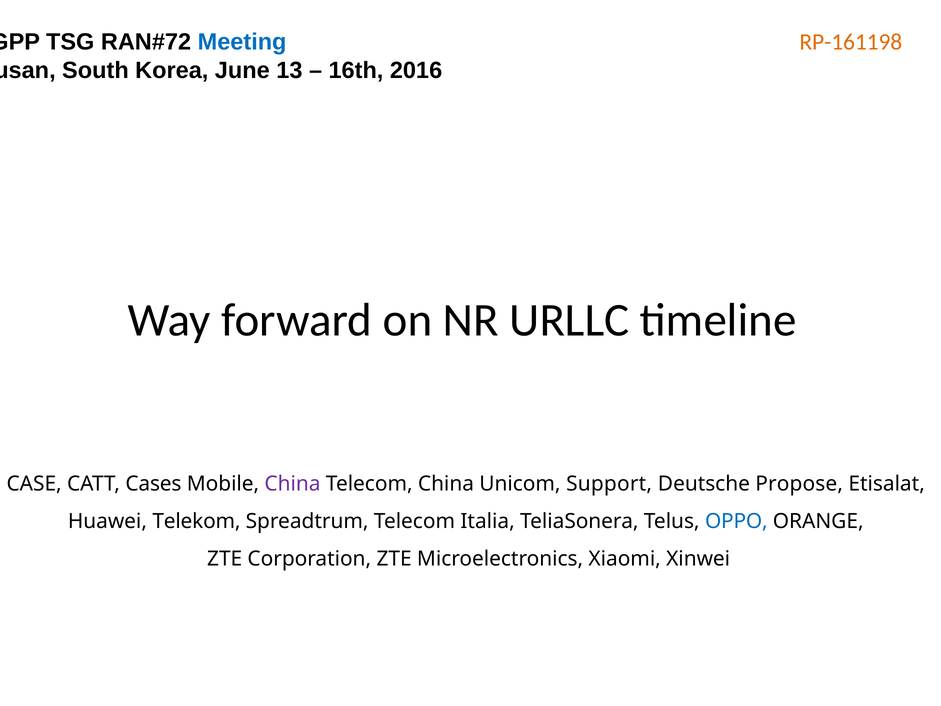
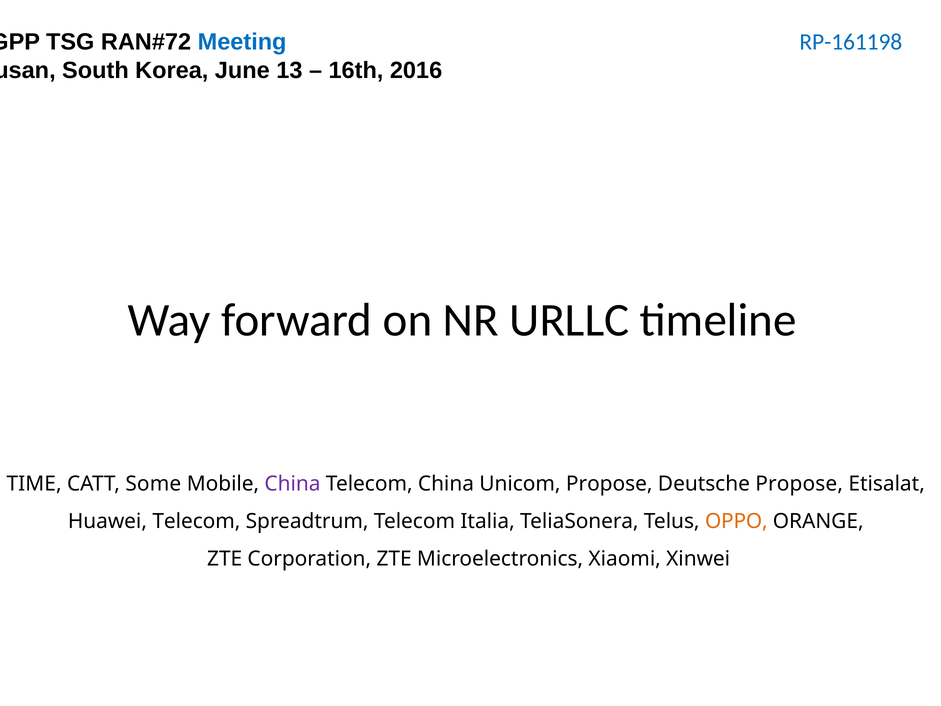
RP-161198 colour: orange -> blue
CASE: CASE -> TIME
Cases: Cases -> Some
Unicom Support: Support -> Propose
Huawei Telekom: Telekom -> Telecom
OPPO colour: blue -> orange
